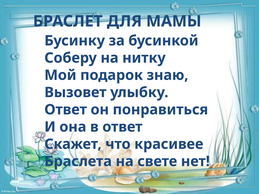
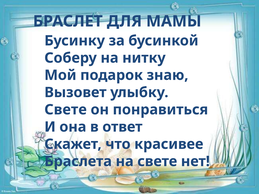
Ответ at (66, 110): Ответ -> Свете
